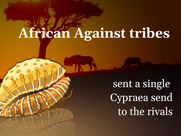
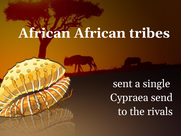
African Against: Against -> African
